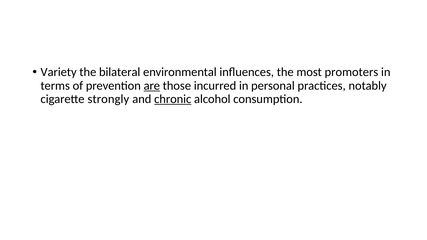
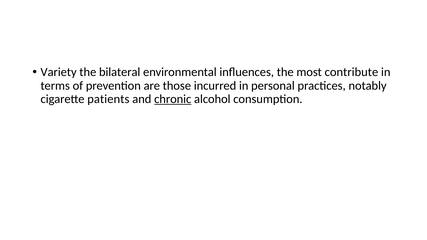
promoters: promoters -> contribute
are underline: present -> none
strongly: strongly -> patients
